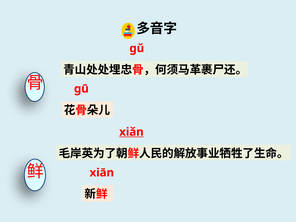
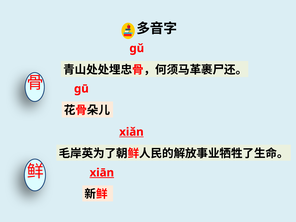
xiān underline: none -> present
